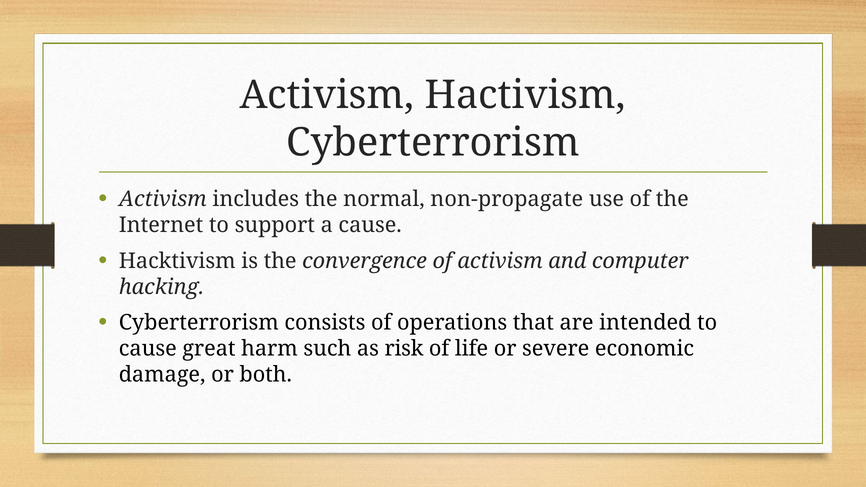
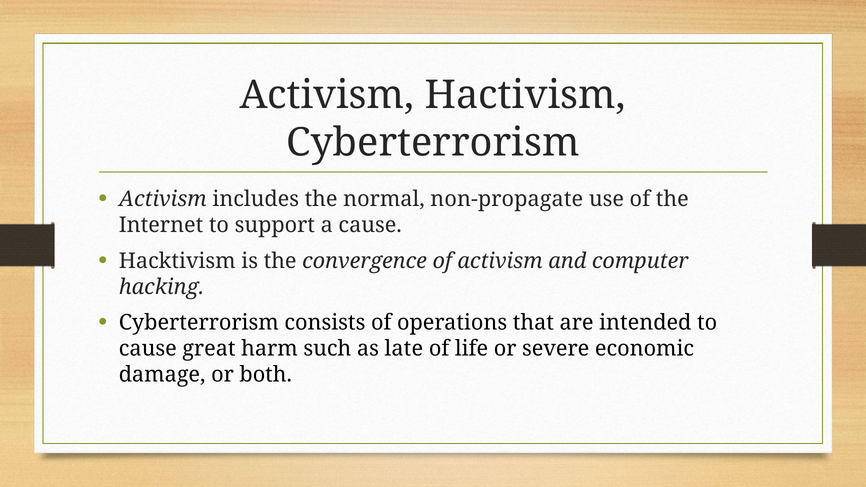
risk: risk -> late
